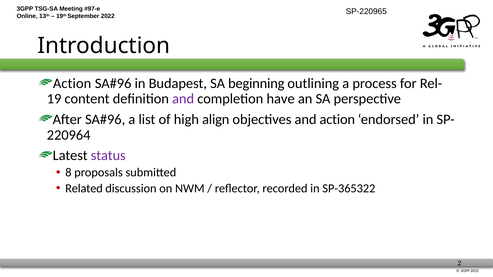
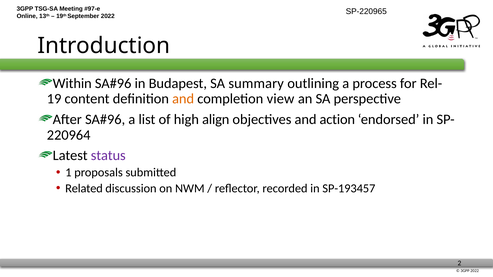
Action at (72, 83): Action -> Within
beginning: beginning -> summary
and at (183, 99) colour: purple -> orange
have: have -> view
8: 8 -> 1
SP-365322: SP-365322 -> SP-193457
